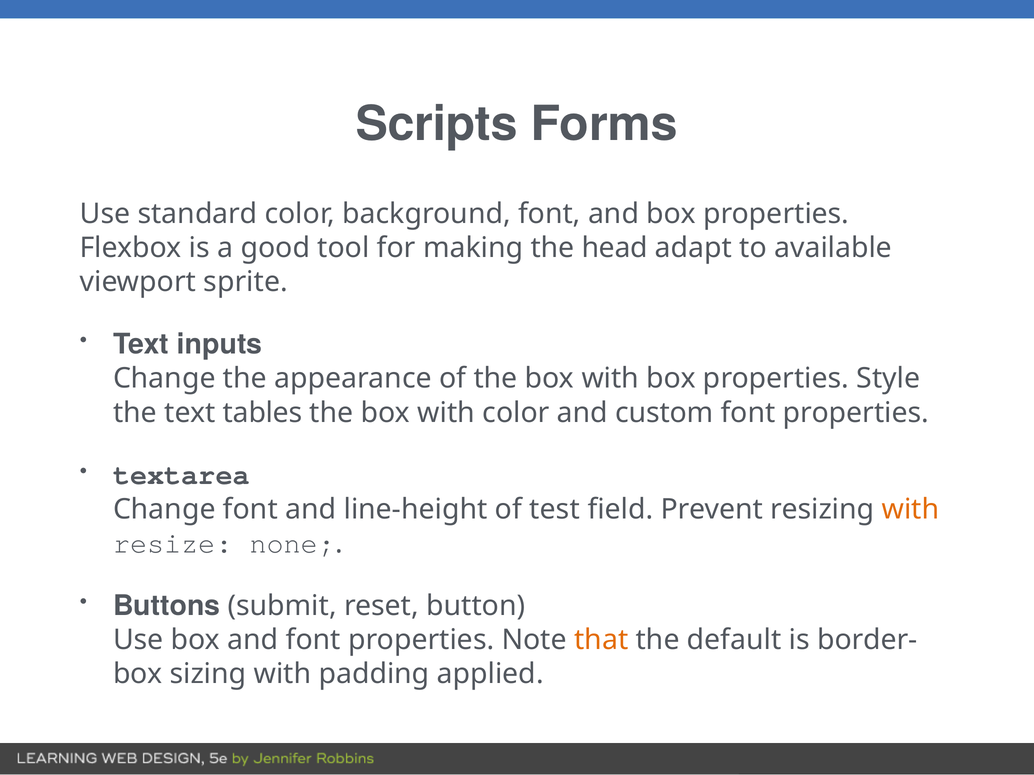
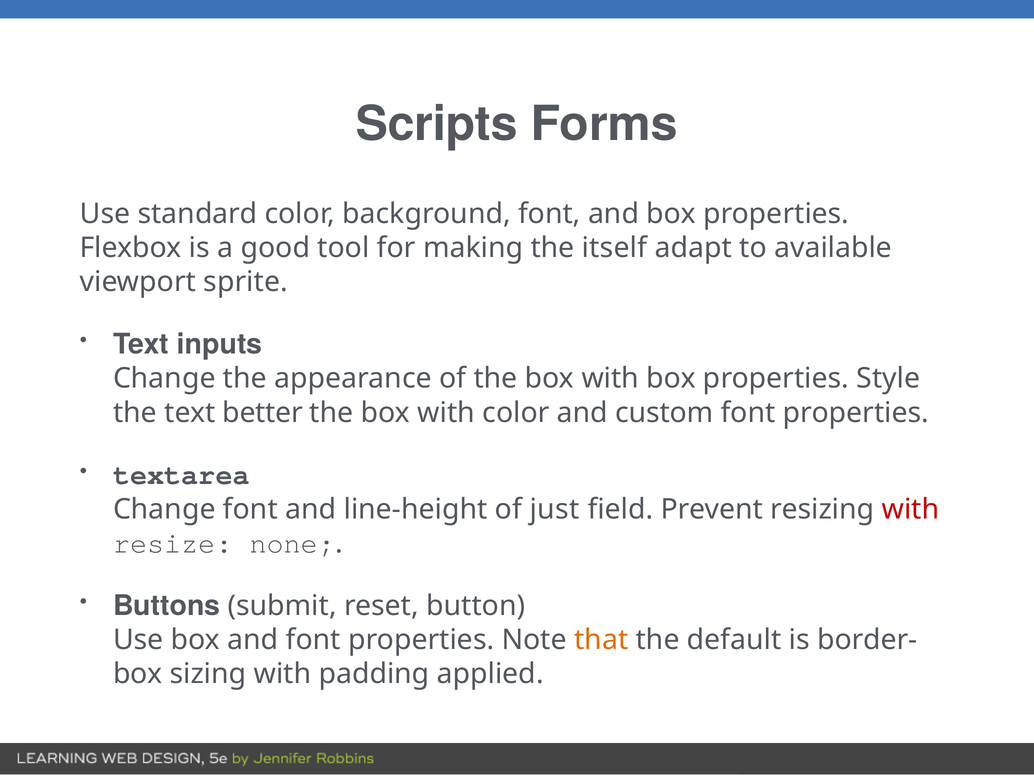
head: head -> itself
tables: tables -> better
test: test -> just
with at (910, 510) colour: orange -> red
